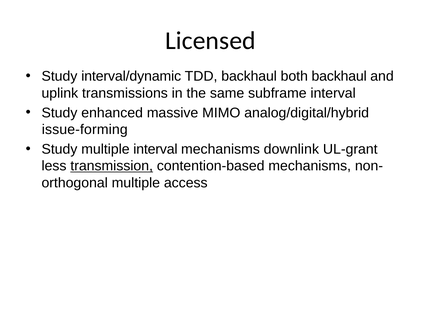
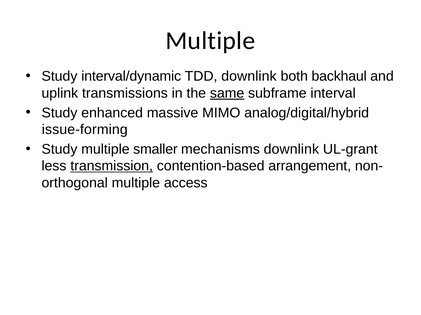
Licensed at (210, 41): Licensed -> Multiple
TDD backhaul: backhaul -> downlink
same underline: none -> present
multiple interval: interval -> smaller
contention-based mechanisms: mechanisms -> arrangement
